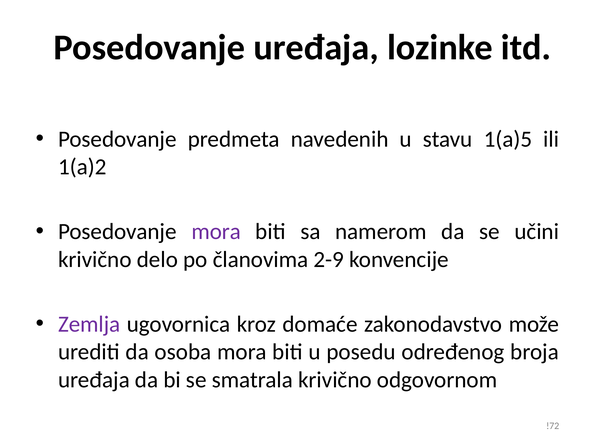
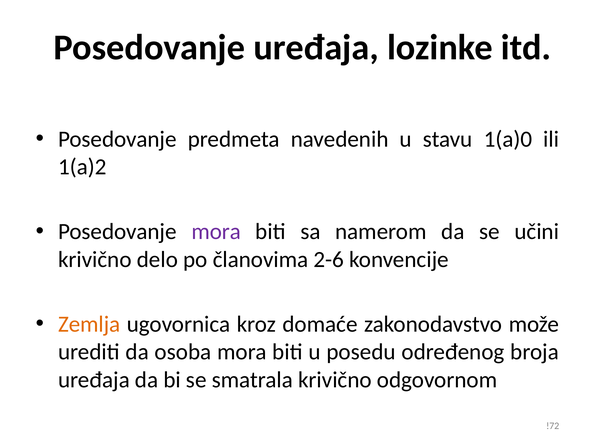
1(a)5: 1(a)5 -> 1(a)0
2-9: 2-9 -> 2-6
Zemlja colour: purple -> orange
